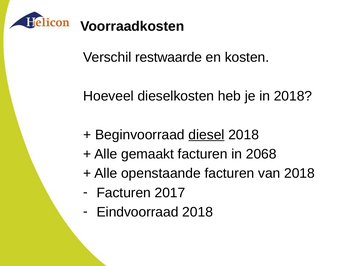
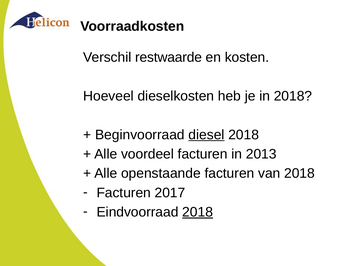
gemaakt: gemaakt -> voordeel
2068: 2068 -> 2013
2018 at (198, 212) underline: none -> present
